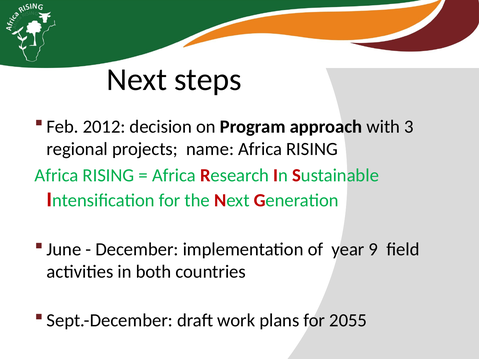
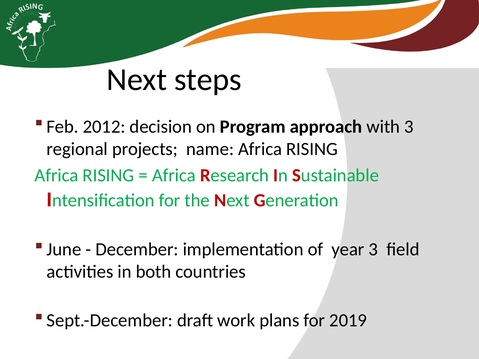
year 9: 9 -> 3
2055: 2055 -> 2019
